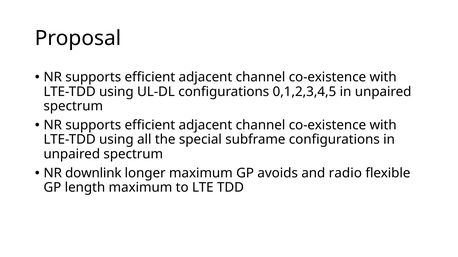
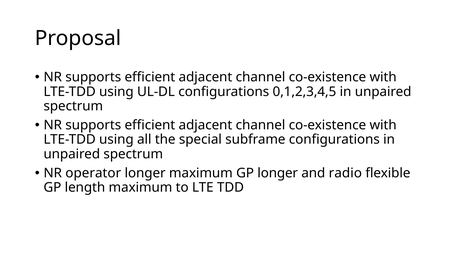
downlink: downlink -> operator
GP avoids: avoids -> longer
